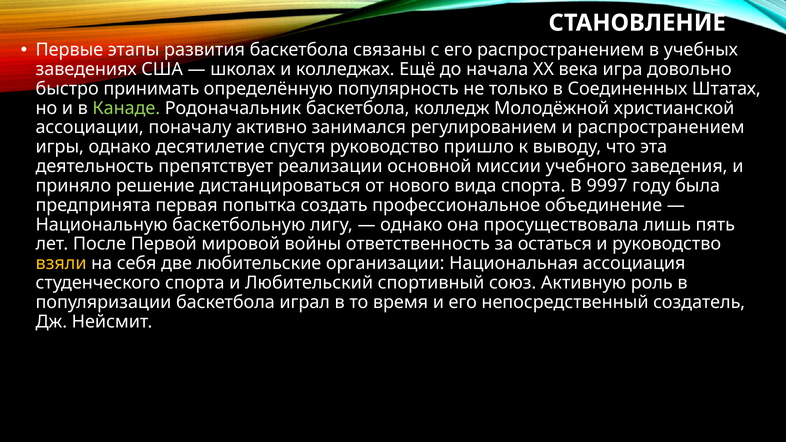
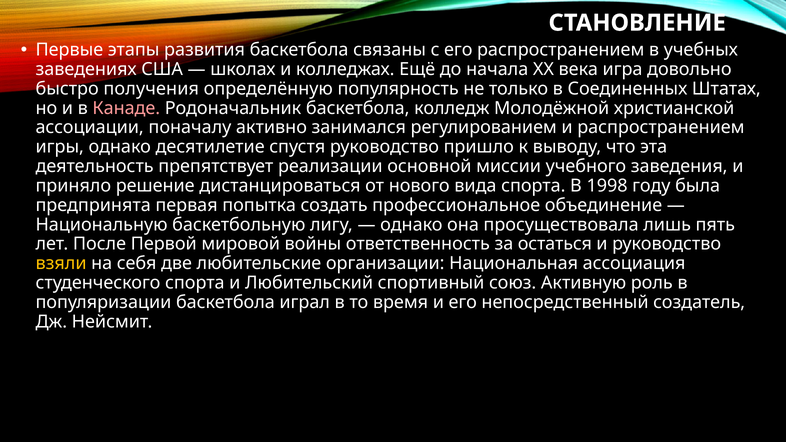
принимать: принимать -> получения
Канаде colour: light green -> pink
9997: 9997 -> 1998
